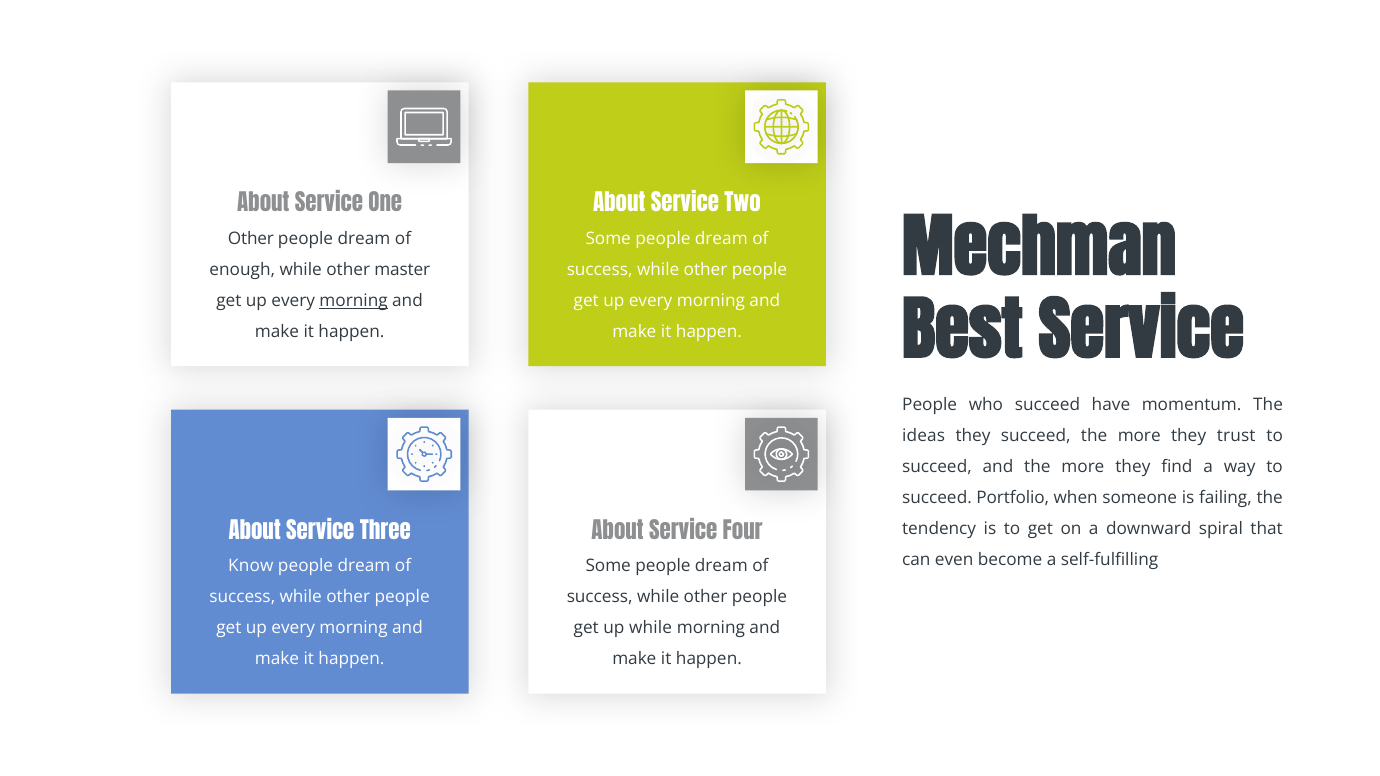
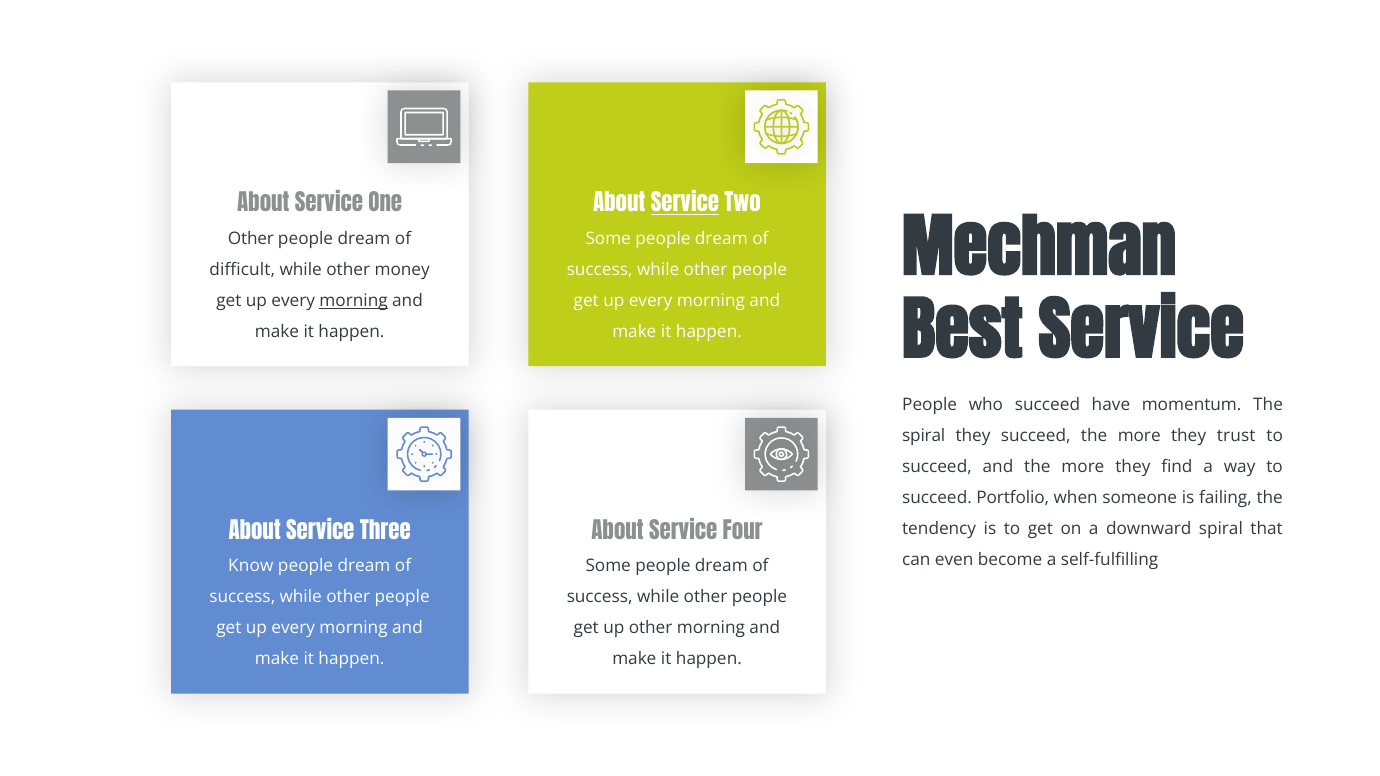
Service at (685, 204) underline: none -> present
enough: enough -> difficult
master: master -> money
ideas at (924, 436): ideas -> spiral
up while: while -> other
